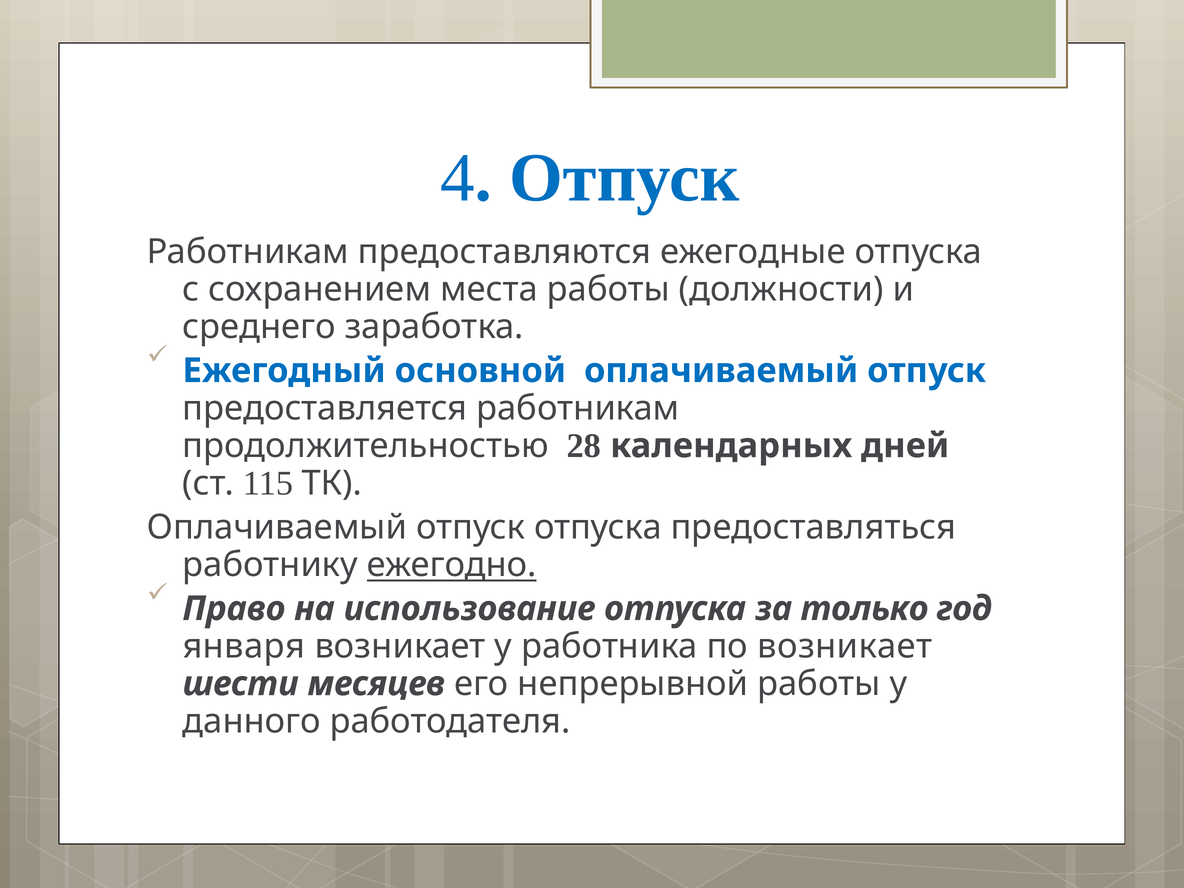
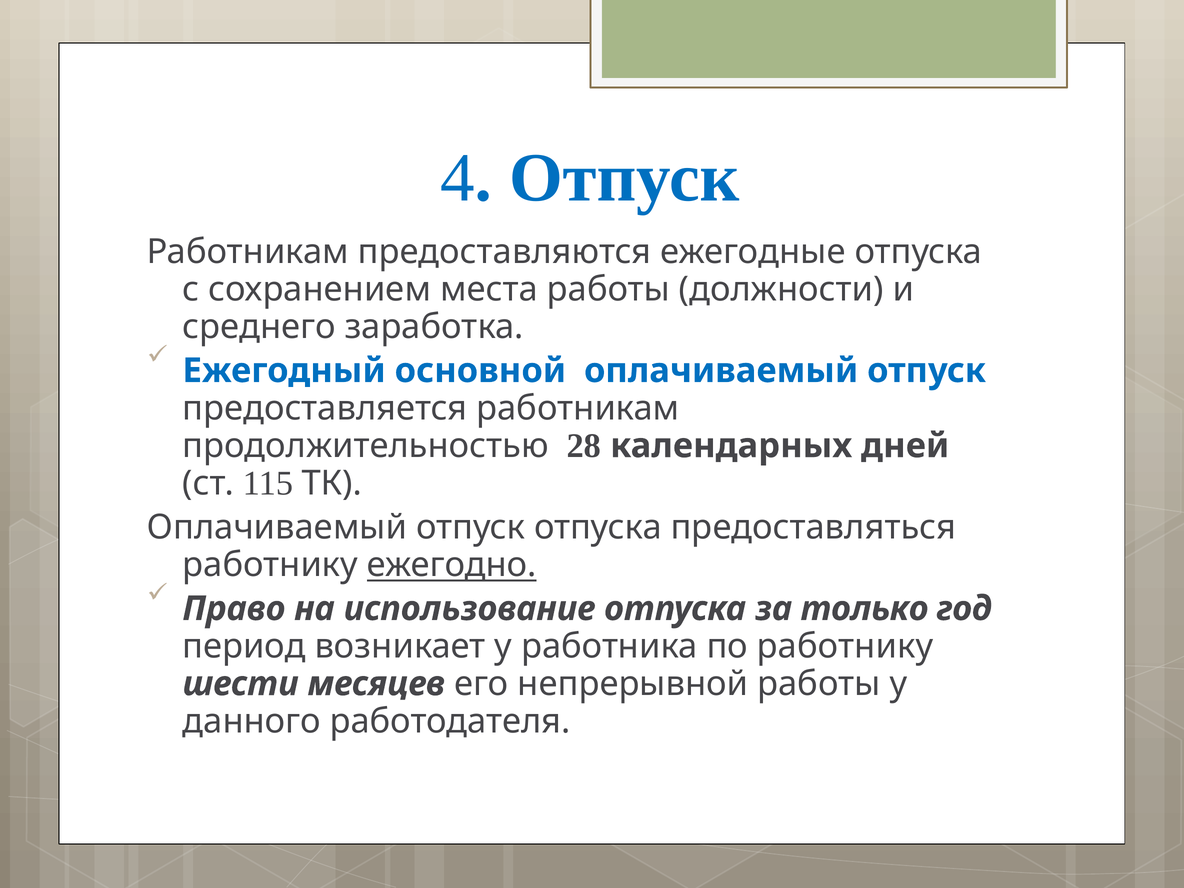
января: января -> период
по возникает: возникает -> работнику
